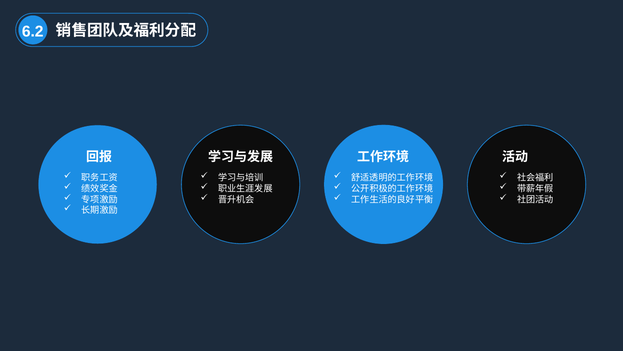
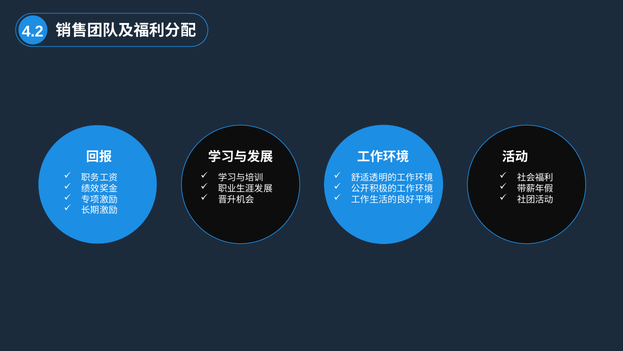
6.2: 6.2 -> 4.2
